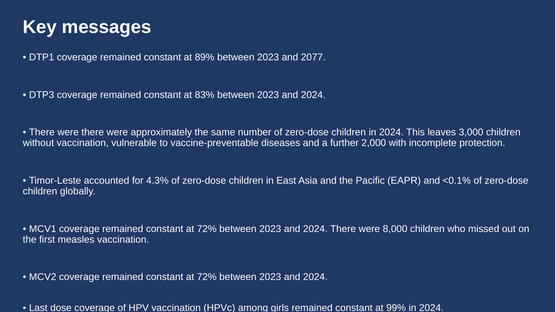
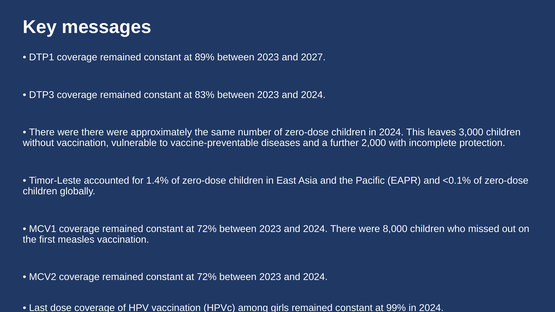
2077: 2077 -> 2027
4.3%: 4.3% -> 1.4%
